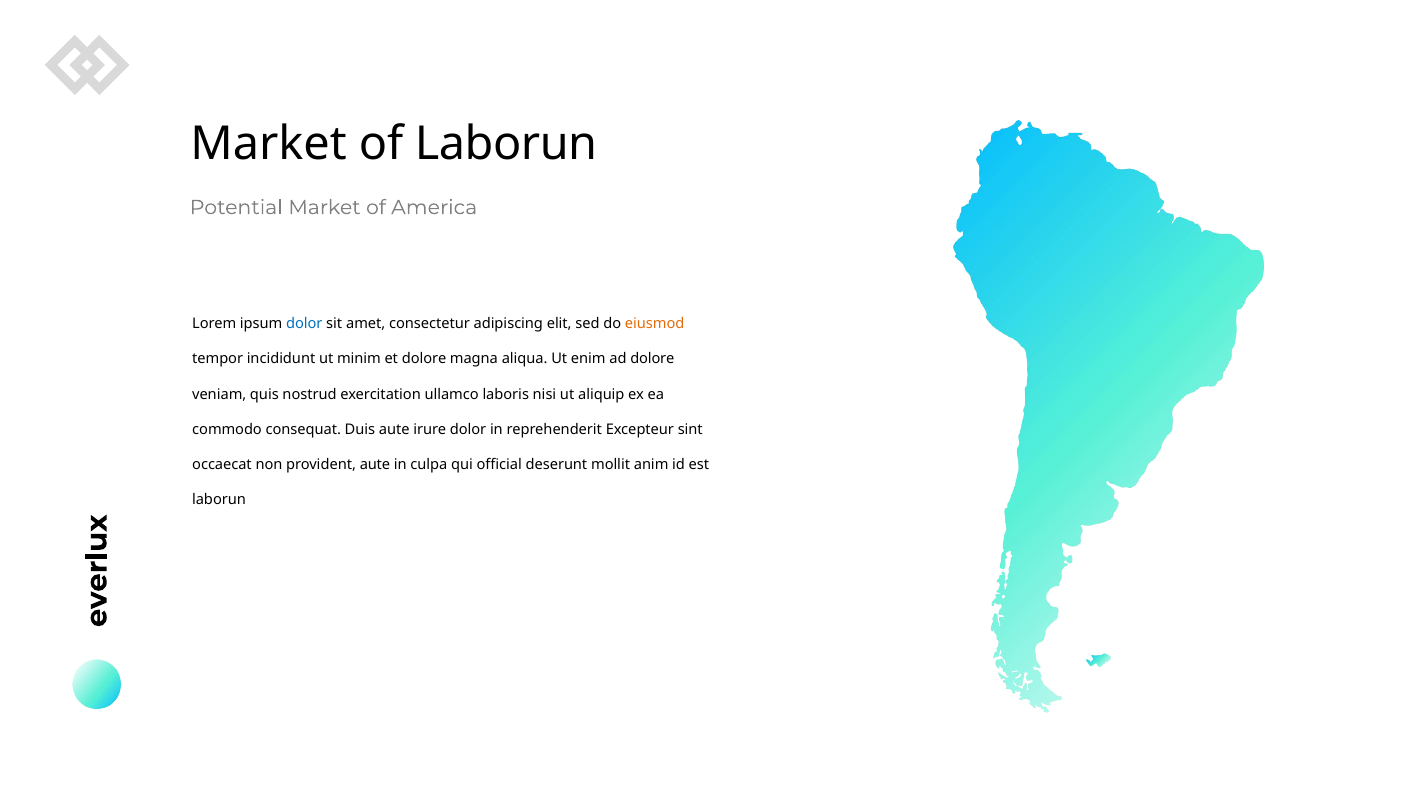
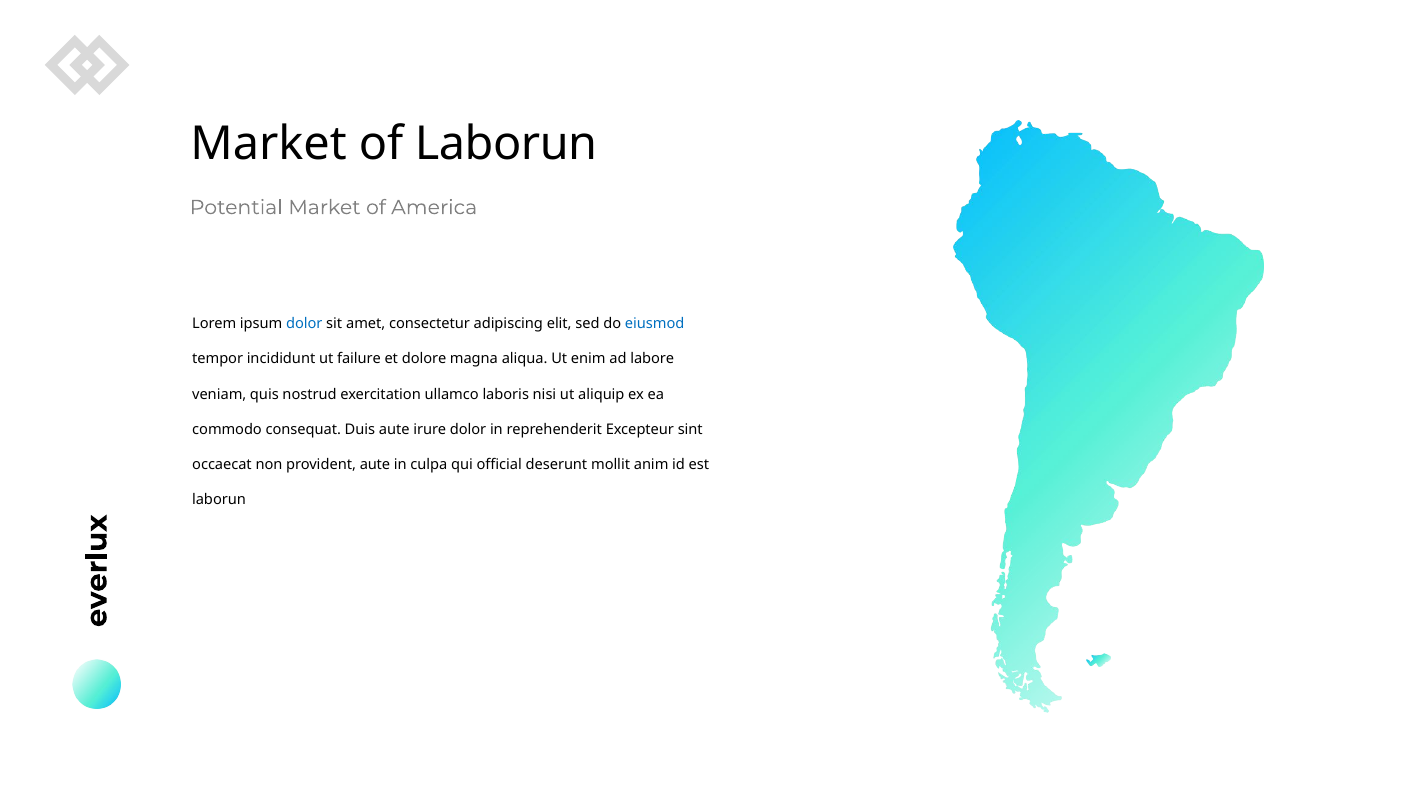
eiusmod colour: orange -> blue
minim: minim -> failure
ad dolore: dolore -> labore
